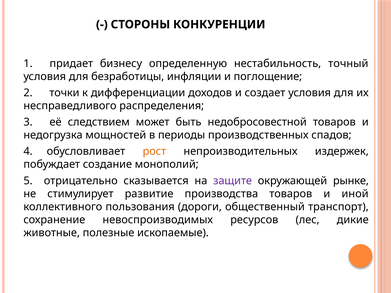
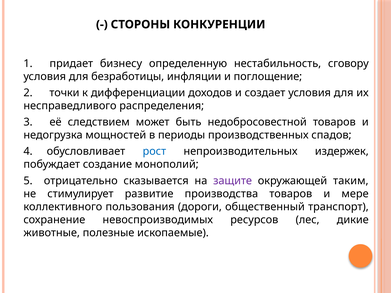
точный: точный -> сговору
рост colour: orange -> blue
рынке: рынке -> таким
иной: иной -> мере
